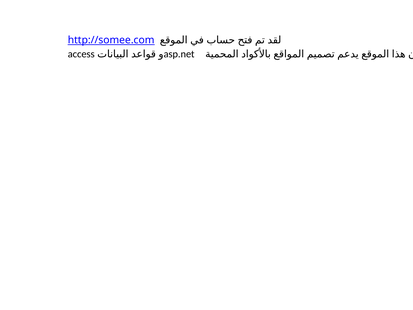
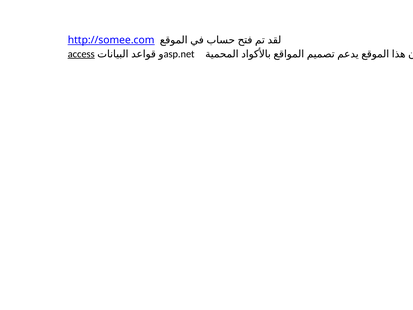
access underline: none -> present
